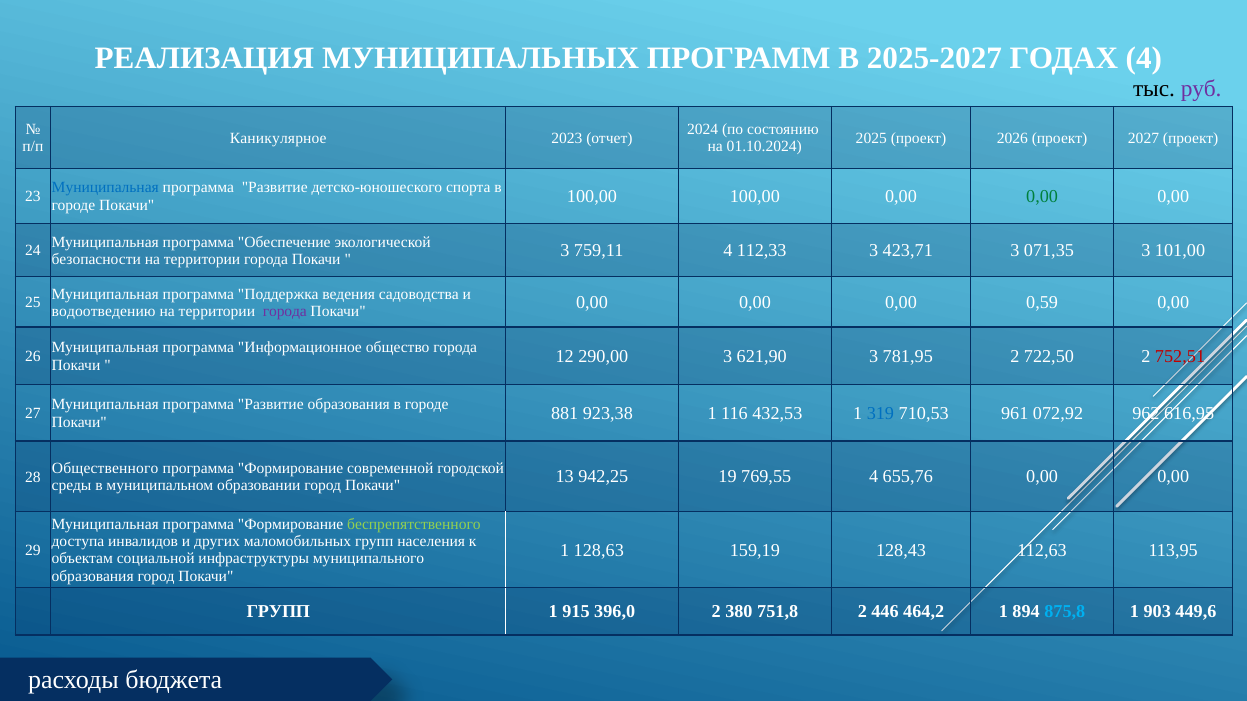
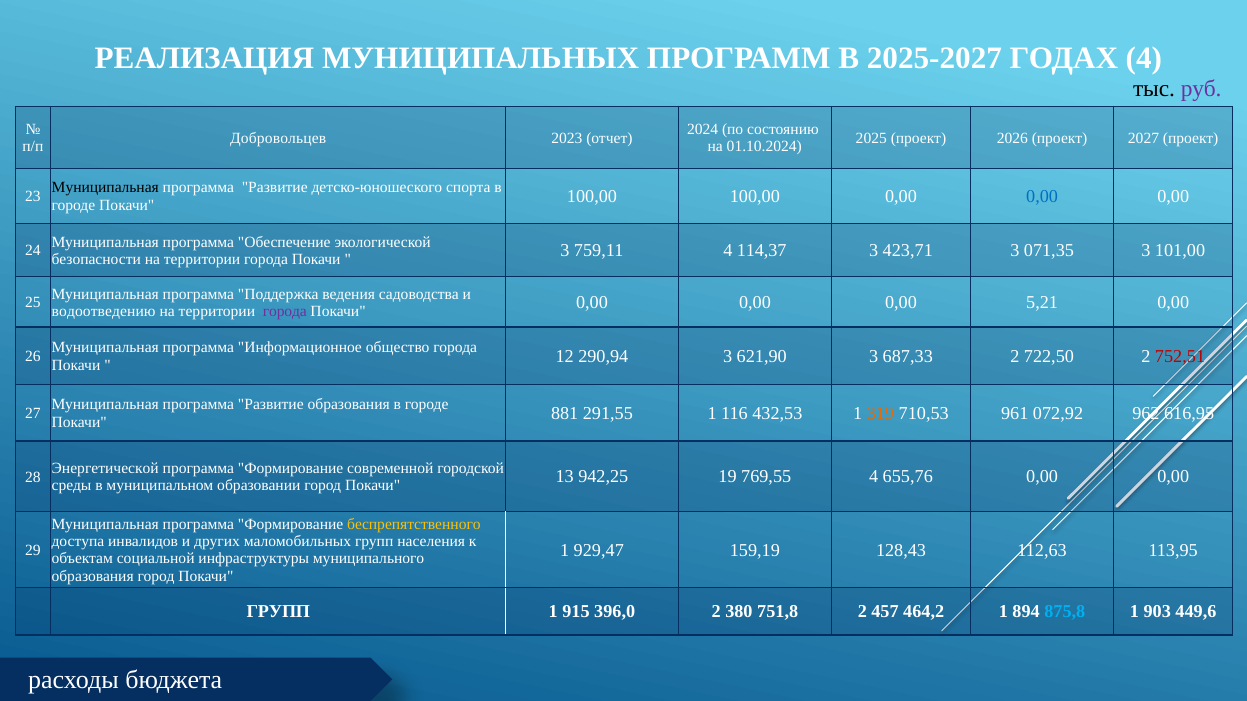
Каникулярное: Каникулярное -> Добровольцев
Муниципальная at (105, 188) colour: blue -> black
0,00 at (1042, 197) colour: green -> blue
112,33: 112,33 -> 114,37
0,59: 0,59 -> 5,21
290,00: 290,00 -> 290,94
781,95: 781,95 -> 687,33
923,38: 923,38 -> 291,55
319 colour: blue -> orange
Общественного: Общественного -> Энергетической
беспрепятственного colour: light green -> yellow
128,63: 128,63 -> 929,47
446: 446 -> 457
